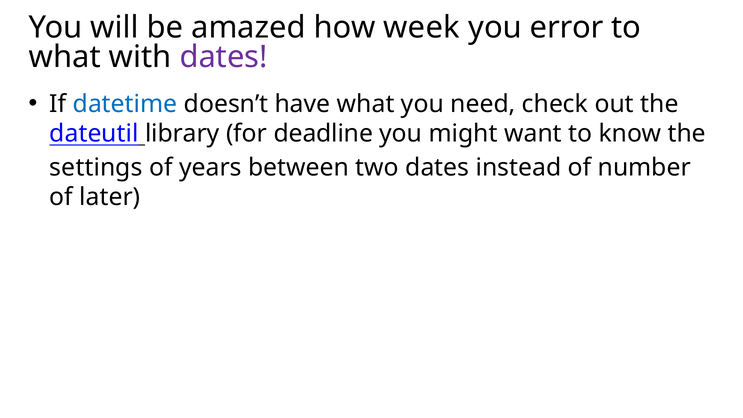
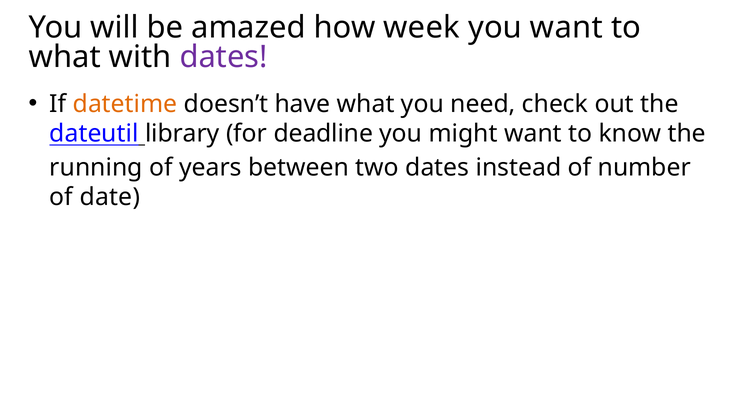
you error: error -> want
datetime colour: blue -> orange
settings: settings -> running
later: later -> date
